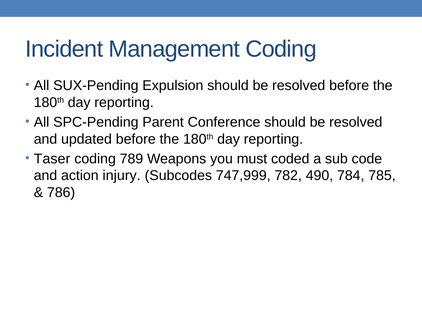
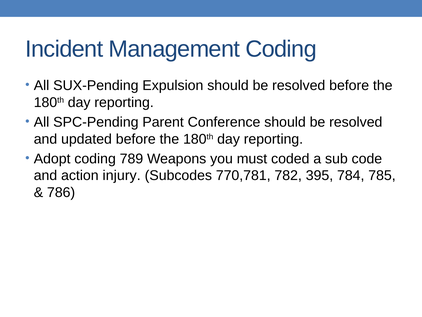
Taser: Taser -> Adopt
747,999: 747,999 -> 770,781
490: 490 -> 395
